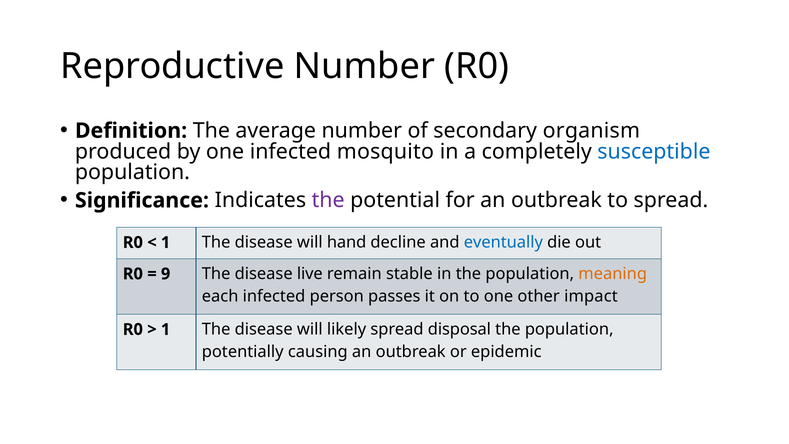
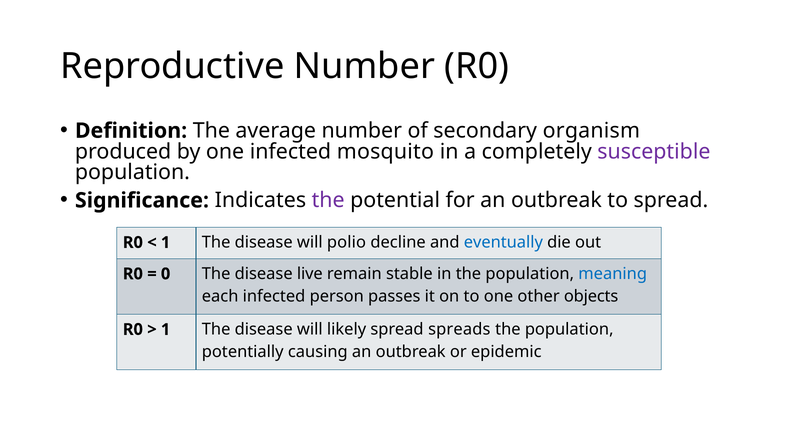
susceptible colour: blue -> purple
hand: hand -> polio
9: 9 -> 0
meaning colour: orange -> blue
impact: impact -> objects
disposal: disposal -> spreads
